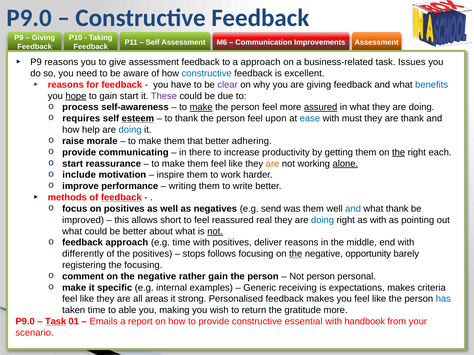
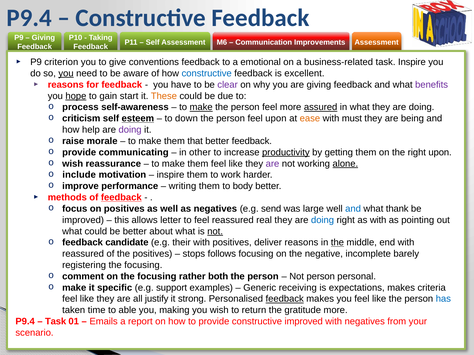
P9.0 at (29, 18): P9.0 -> P9.4
P9 reasons: reasons -> criterion
give assessment: assessment -> conventions
a approach: approach -> emotional
task Issues: Issues -> Inspire
you at (66, 74) underline: none -> present
benefits colour: blue -> purple
These colour: purple -> orange
requires: requires -> criticism
to thank: thank -> down
ease colour: blue -> orange
are thank: thank -> being
doing at (130, 130) colour: blue -> purple
better adhering: adhering -> feedback
there: there -> other
productivity underline: none -> present
the at (399, 153) underline: present -> none
right each: each -> upon
start at (73, 164): start -> wish
are at (273, 164) colour: orange -> purple
write: write -> body
was them: them -> large
short: short -> letter
feedback approach: approach -> candidate
e.g time: time -> their
the at (337, 243) underline: none -> present
differently at (83, 254): differently -> reassured
the at (296, 254) underline: present -> none
opportunity: opportunity -> incomplete
comment on the negative: negative -> focusing
rather gain: gain -> both
internal: internal -> support
areas: areas -> justify
feedback at (285, 299) underline: none -> present
P9.0 at (25, 322): P9.0 -> P9.4
Task at (56, 322) underline: present -> none
constructive essential: essential -> improved
with handbook: handbook -> negatives
